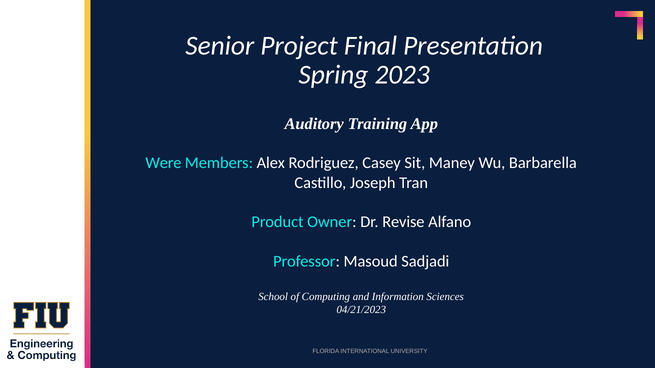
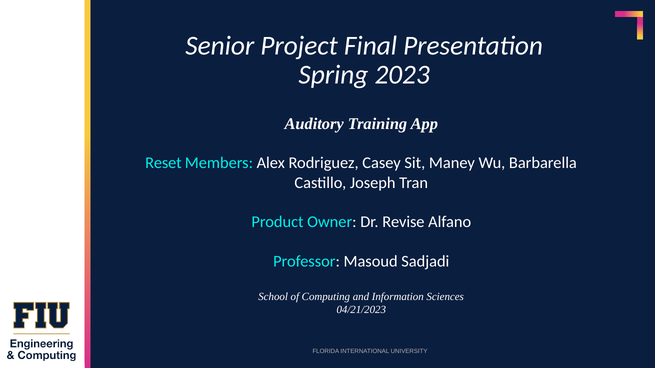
Were: Were -> Reset
